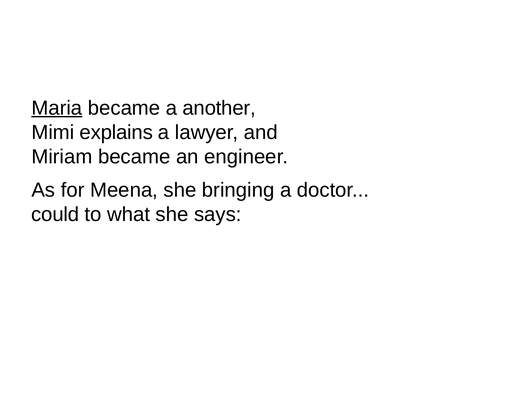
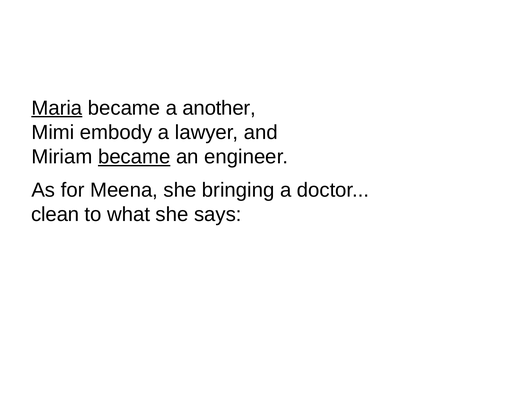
explains: explains -> embody
became at (134, 157) underline: none -> present
could: could -> clean
